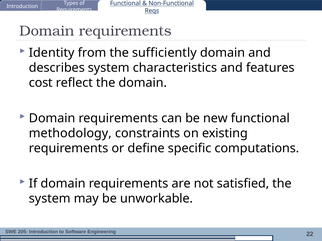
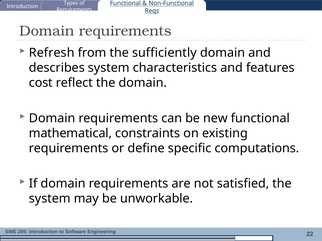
Identity: Identity -> Refresh
methodology: methodology -> mathematical
